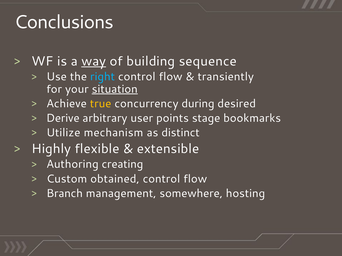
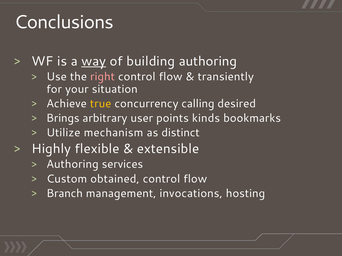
building sequence: sequence -> authoring
right colour: light blue -> pink
situation underline: present -> none
during: during -> calling
Derive: Derive -> Brings
stage: stage -> kinds
creating: creating -> services
somewhere: somewhere -> invocations
